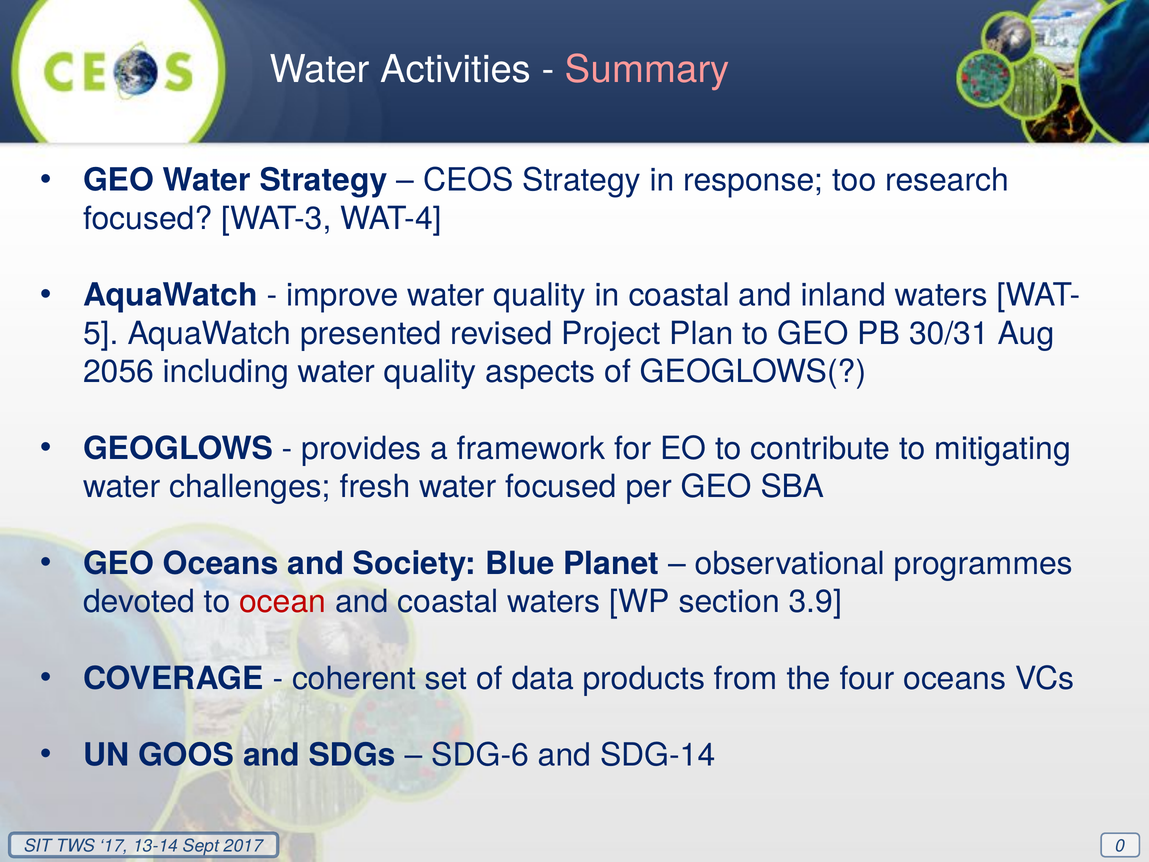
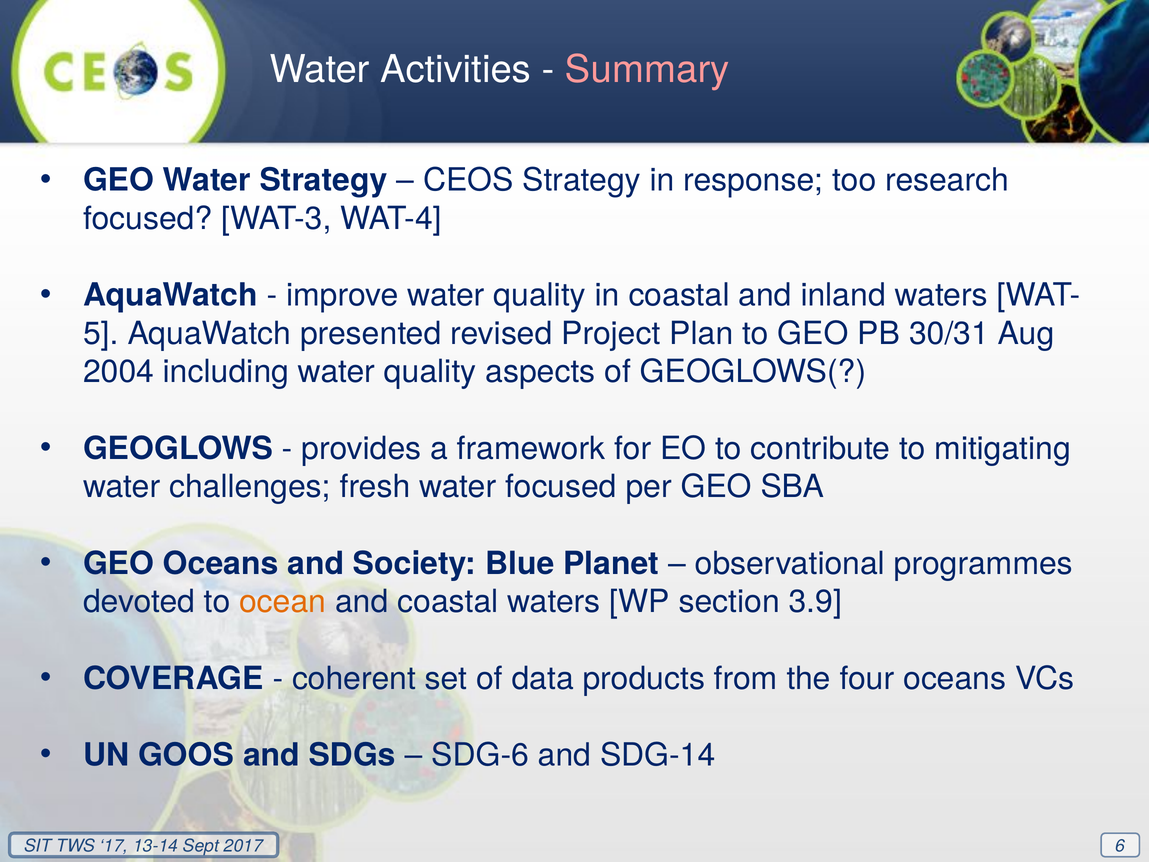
2056: 2056 -> 2004
ocean colour: red -> orange
0: 0 -> 6
